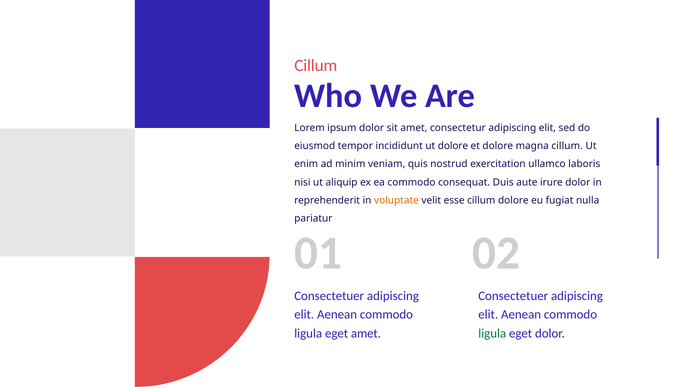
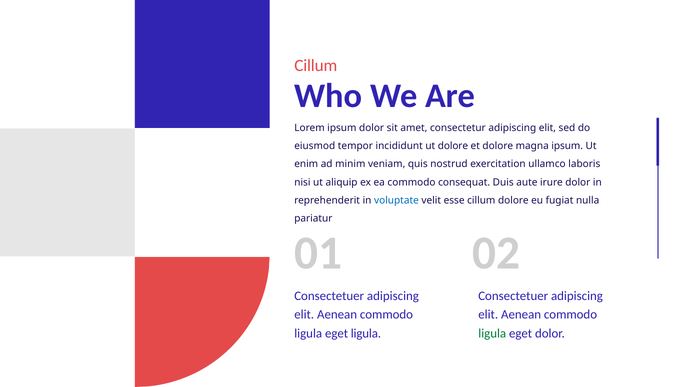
magna cillum: cillum -> ipsum
voluptate colour: orange -> blue
eget amet: amet -> ligula
